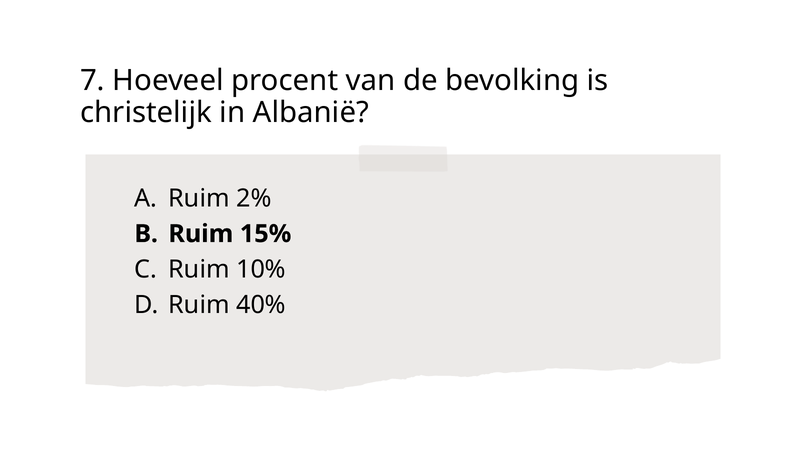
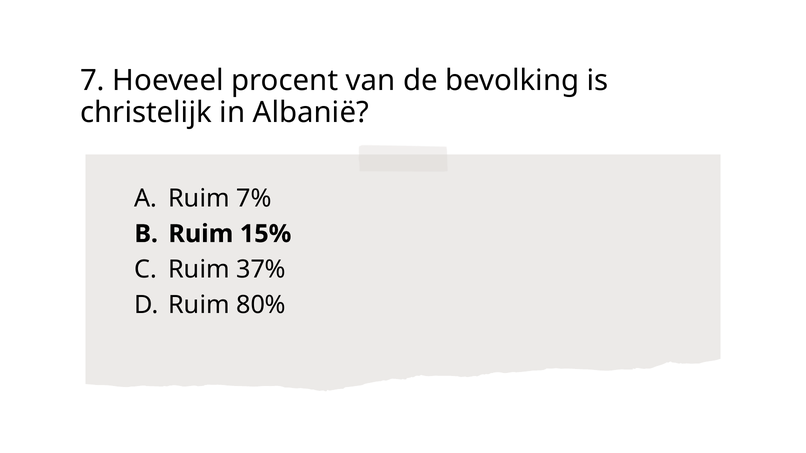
2%: 2% -> 7%
10%: 10% -> 37%
40%: 40% -> 80%
